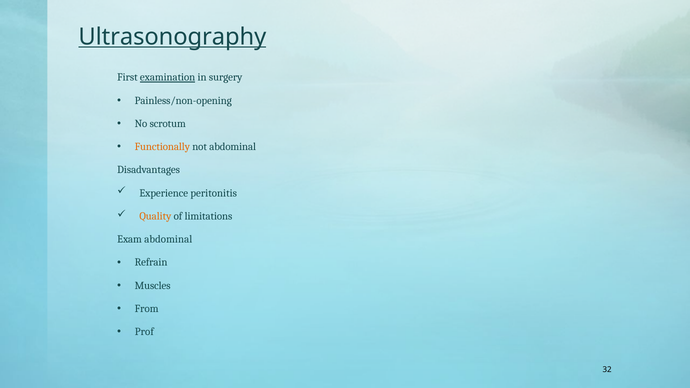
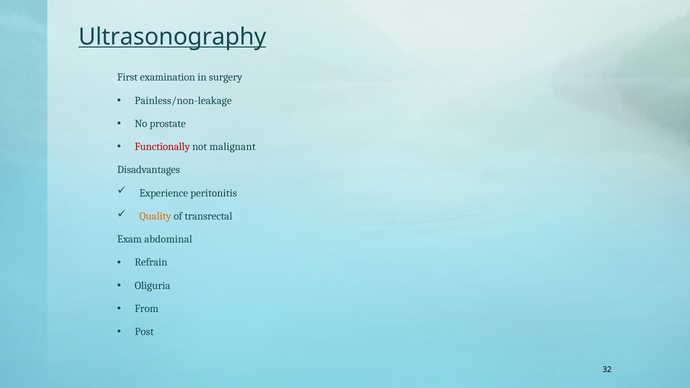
examination underline: present -> none
Painless/non-opening: Painless/non-opening -> Painless/non-leakage
scrotum: scrotum -> prostate
Functionally colour: orange -> red
not abdominal: abdominal -> malignant
limitations: limitations -> transrectal
Muscles: Muscles -> Oliguria
Prof: Prof -> Post
